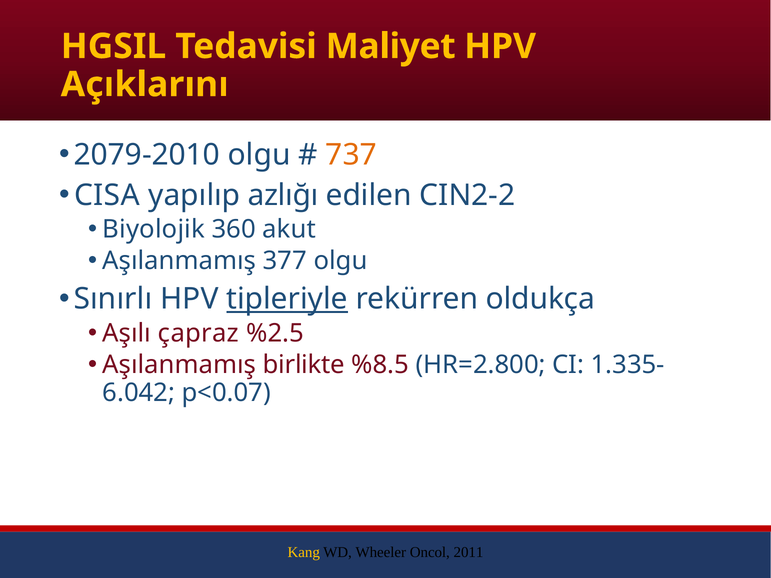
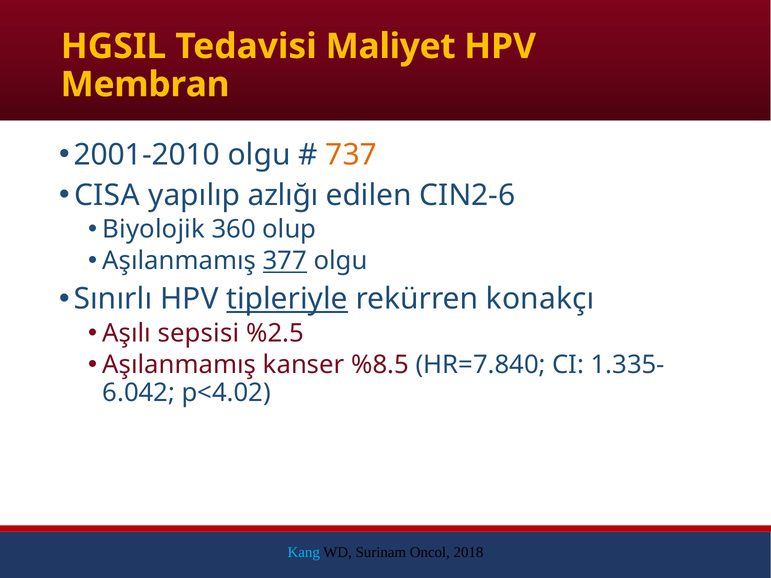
Açıklarını: Açıklarını -> Membran
2079-2010: 2079-2010 -> 2001-2010
CIN2-2: CIN2-2 -> CIN2-6
akut: akut -> olup
377 underline: none -> present
oldukça: oldukça -> konakçı
çapraz: çapraz -> sepsisi
birlikte: birlikte -> kanser
HR=2.800: HR=2.800 -> HR=7.840
p<0.07: p<0.07 -> p<4.02
Kang colour: yellow -> light blue
Wheeler: Wheeler -> Surinam
2011: 2011 -> 2018
